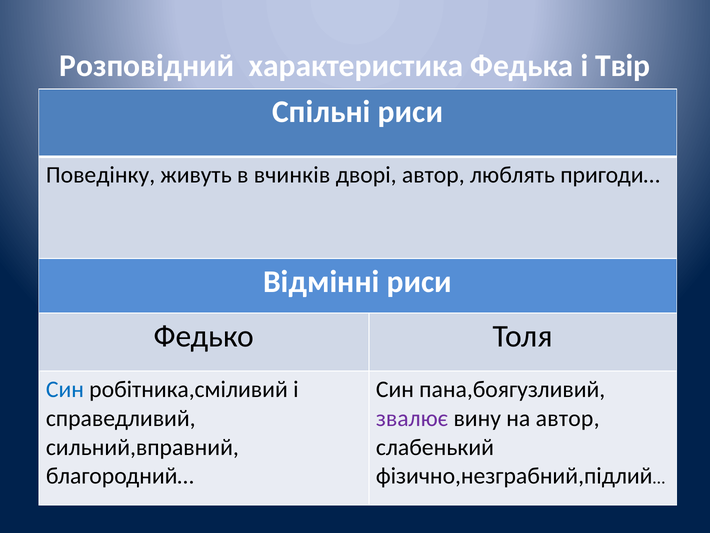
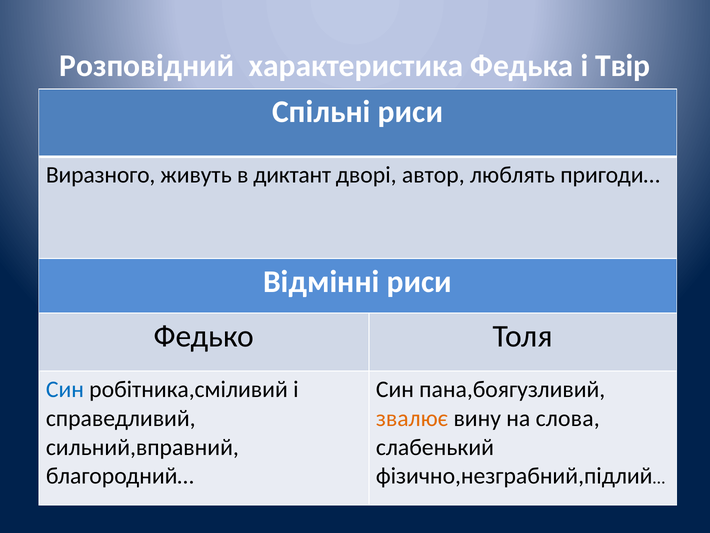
Поведінку: Поведінку -> Виразного
вчинків: вчинків -> диктант
звалює colour: purple -> orange
на автор: автор -> слова
